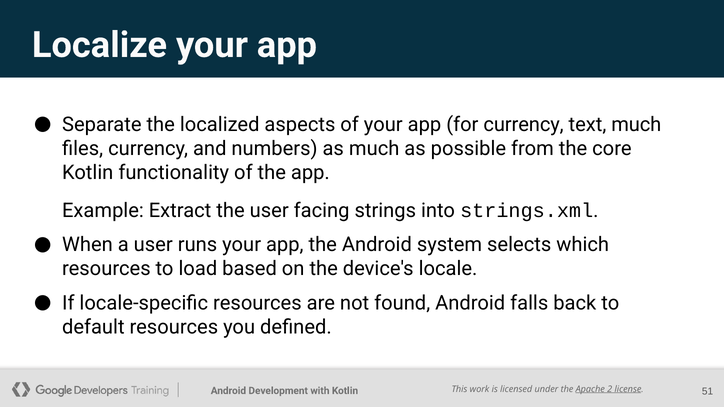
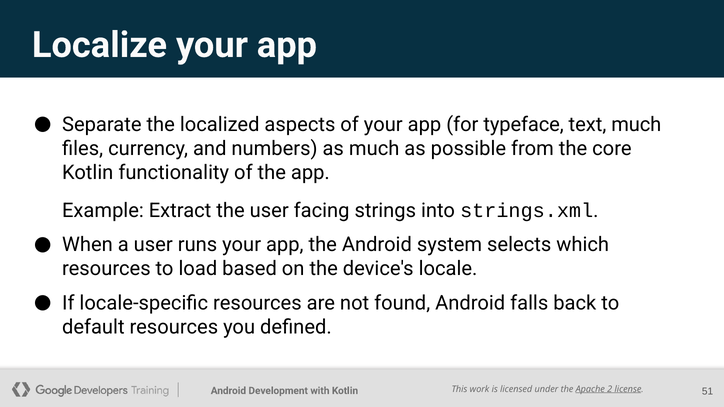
for currency: currency -> typeface
